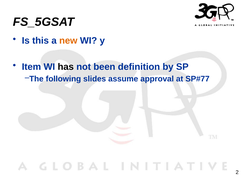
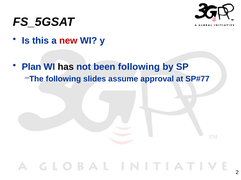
new colour: orange -> red
Item: Item -> Plan
been definition: definition -> following
